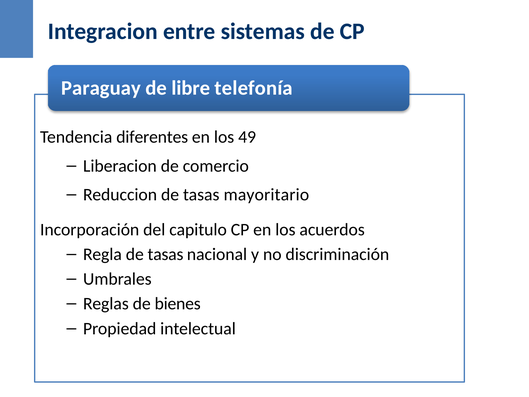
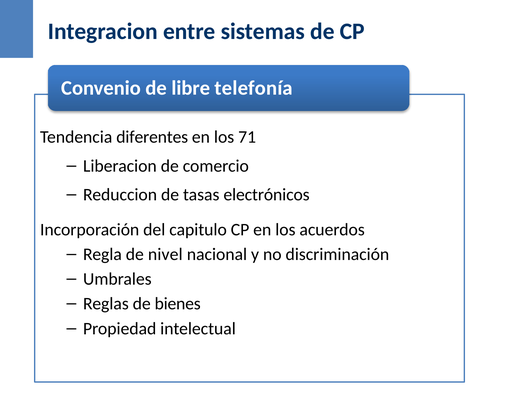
Paraguay: Paraguay -> Convenio
49: 49 -> 71
mayoritario: mayoritario -> electrónicos
Regla de tasas: tasas -> nivel
